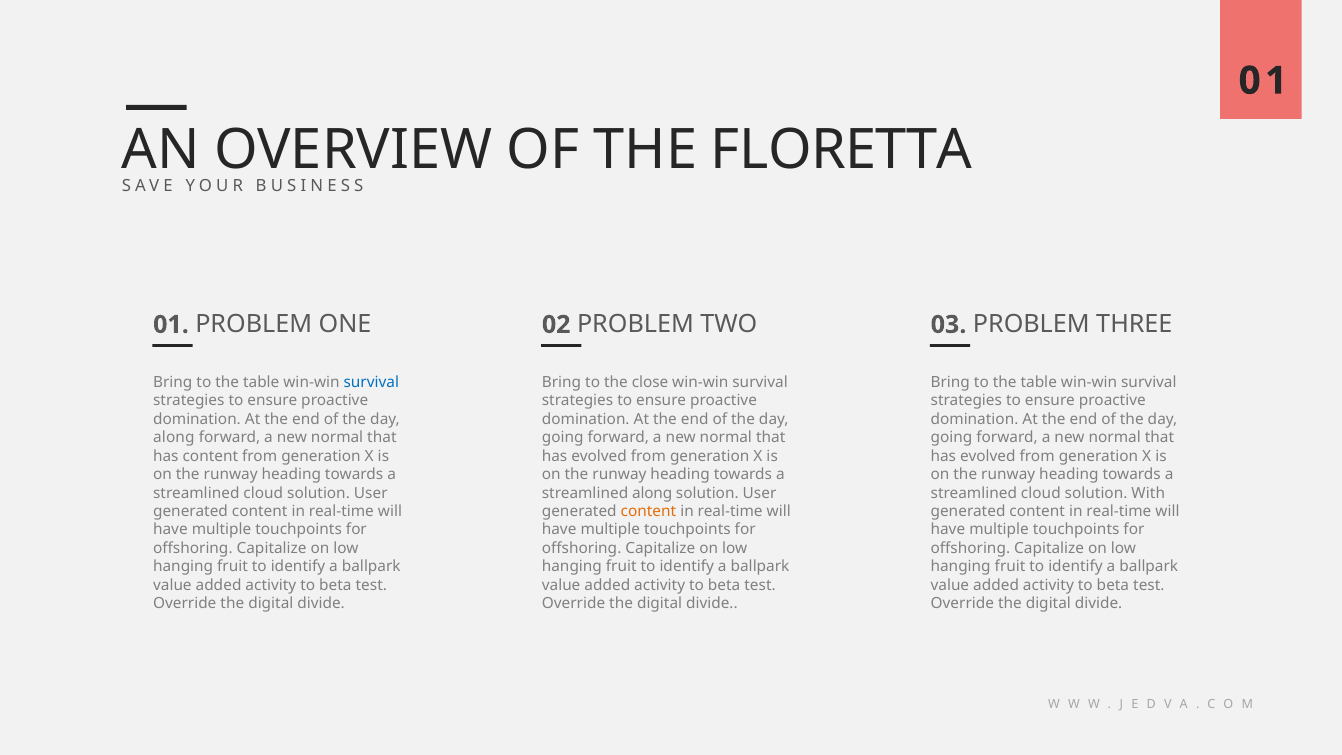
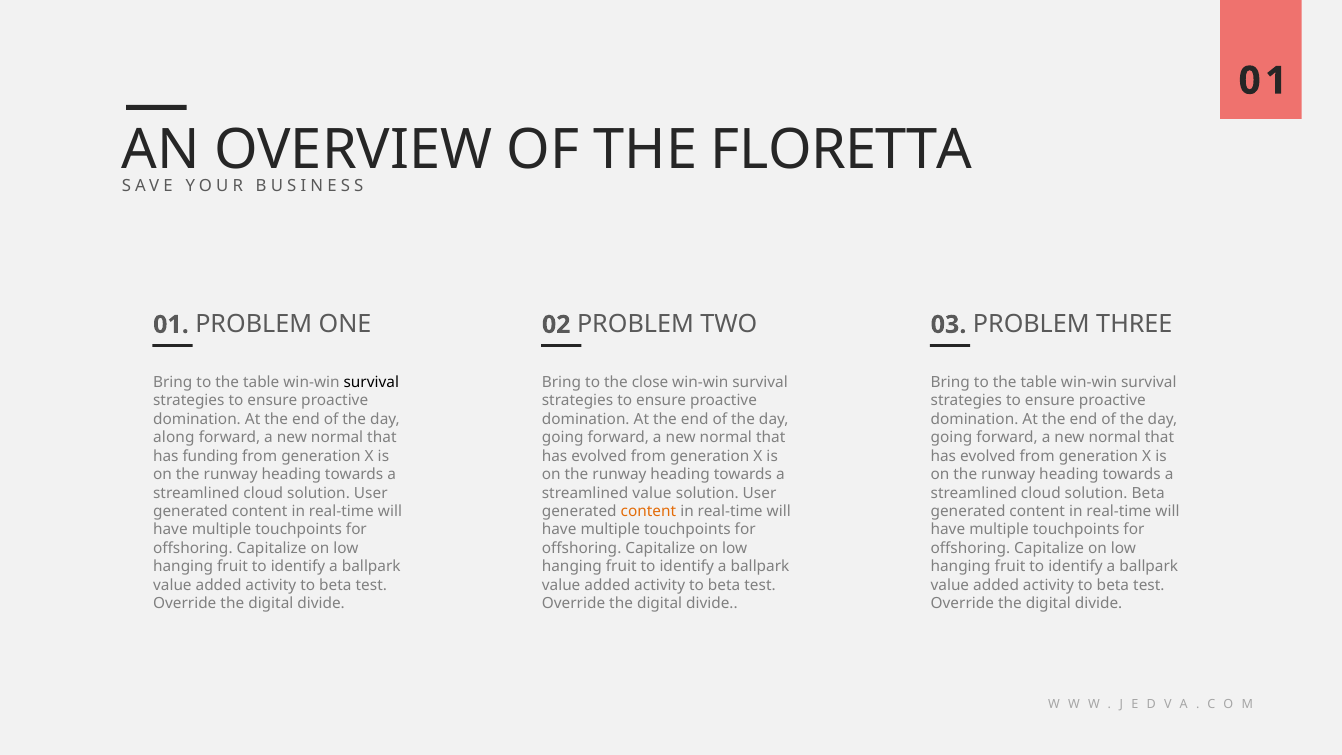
survival at (371, 382) colour: blue -> black
has content: content -> funding
streamlined along: along -> value
solution With: With -> Beta
